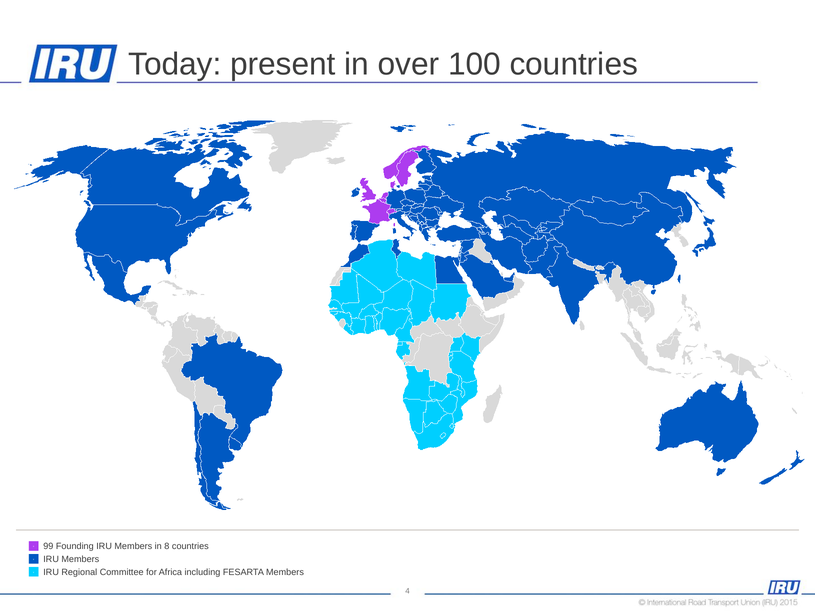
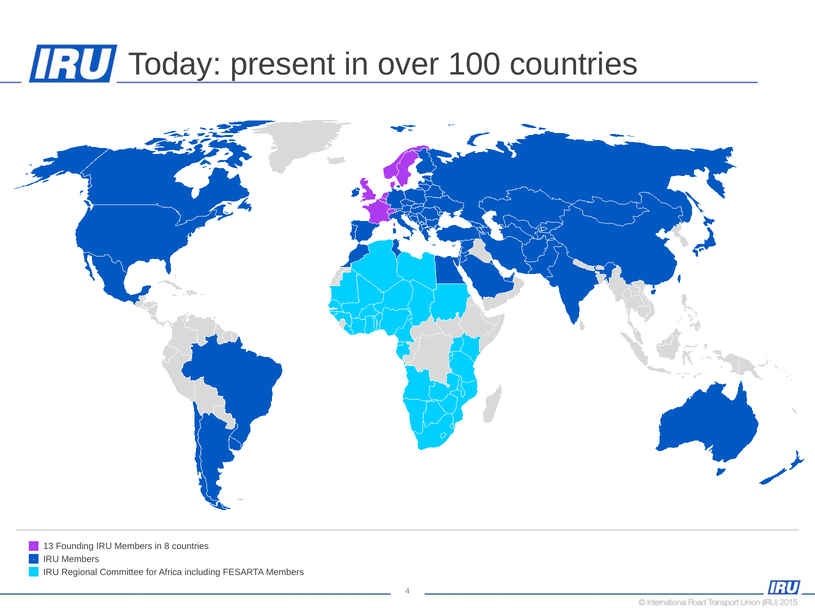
99: 99 -> 13
